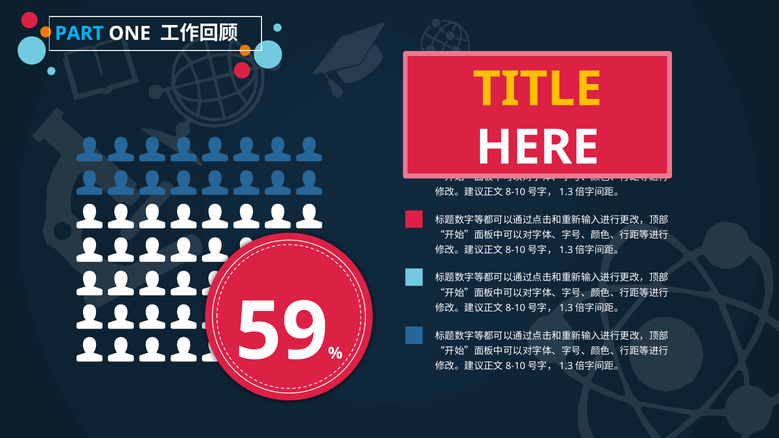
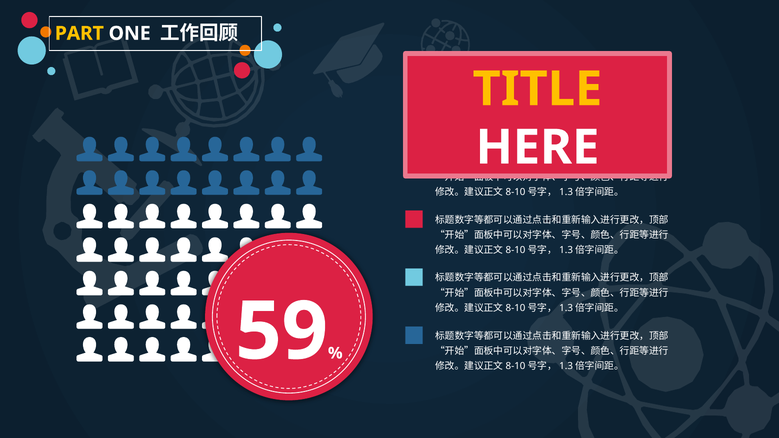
PART colour: light blue -> yellow
